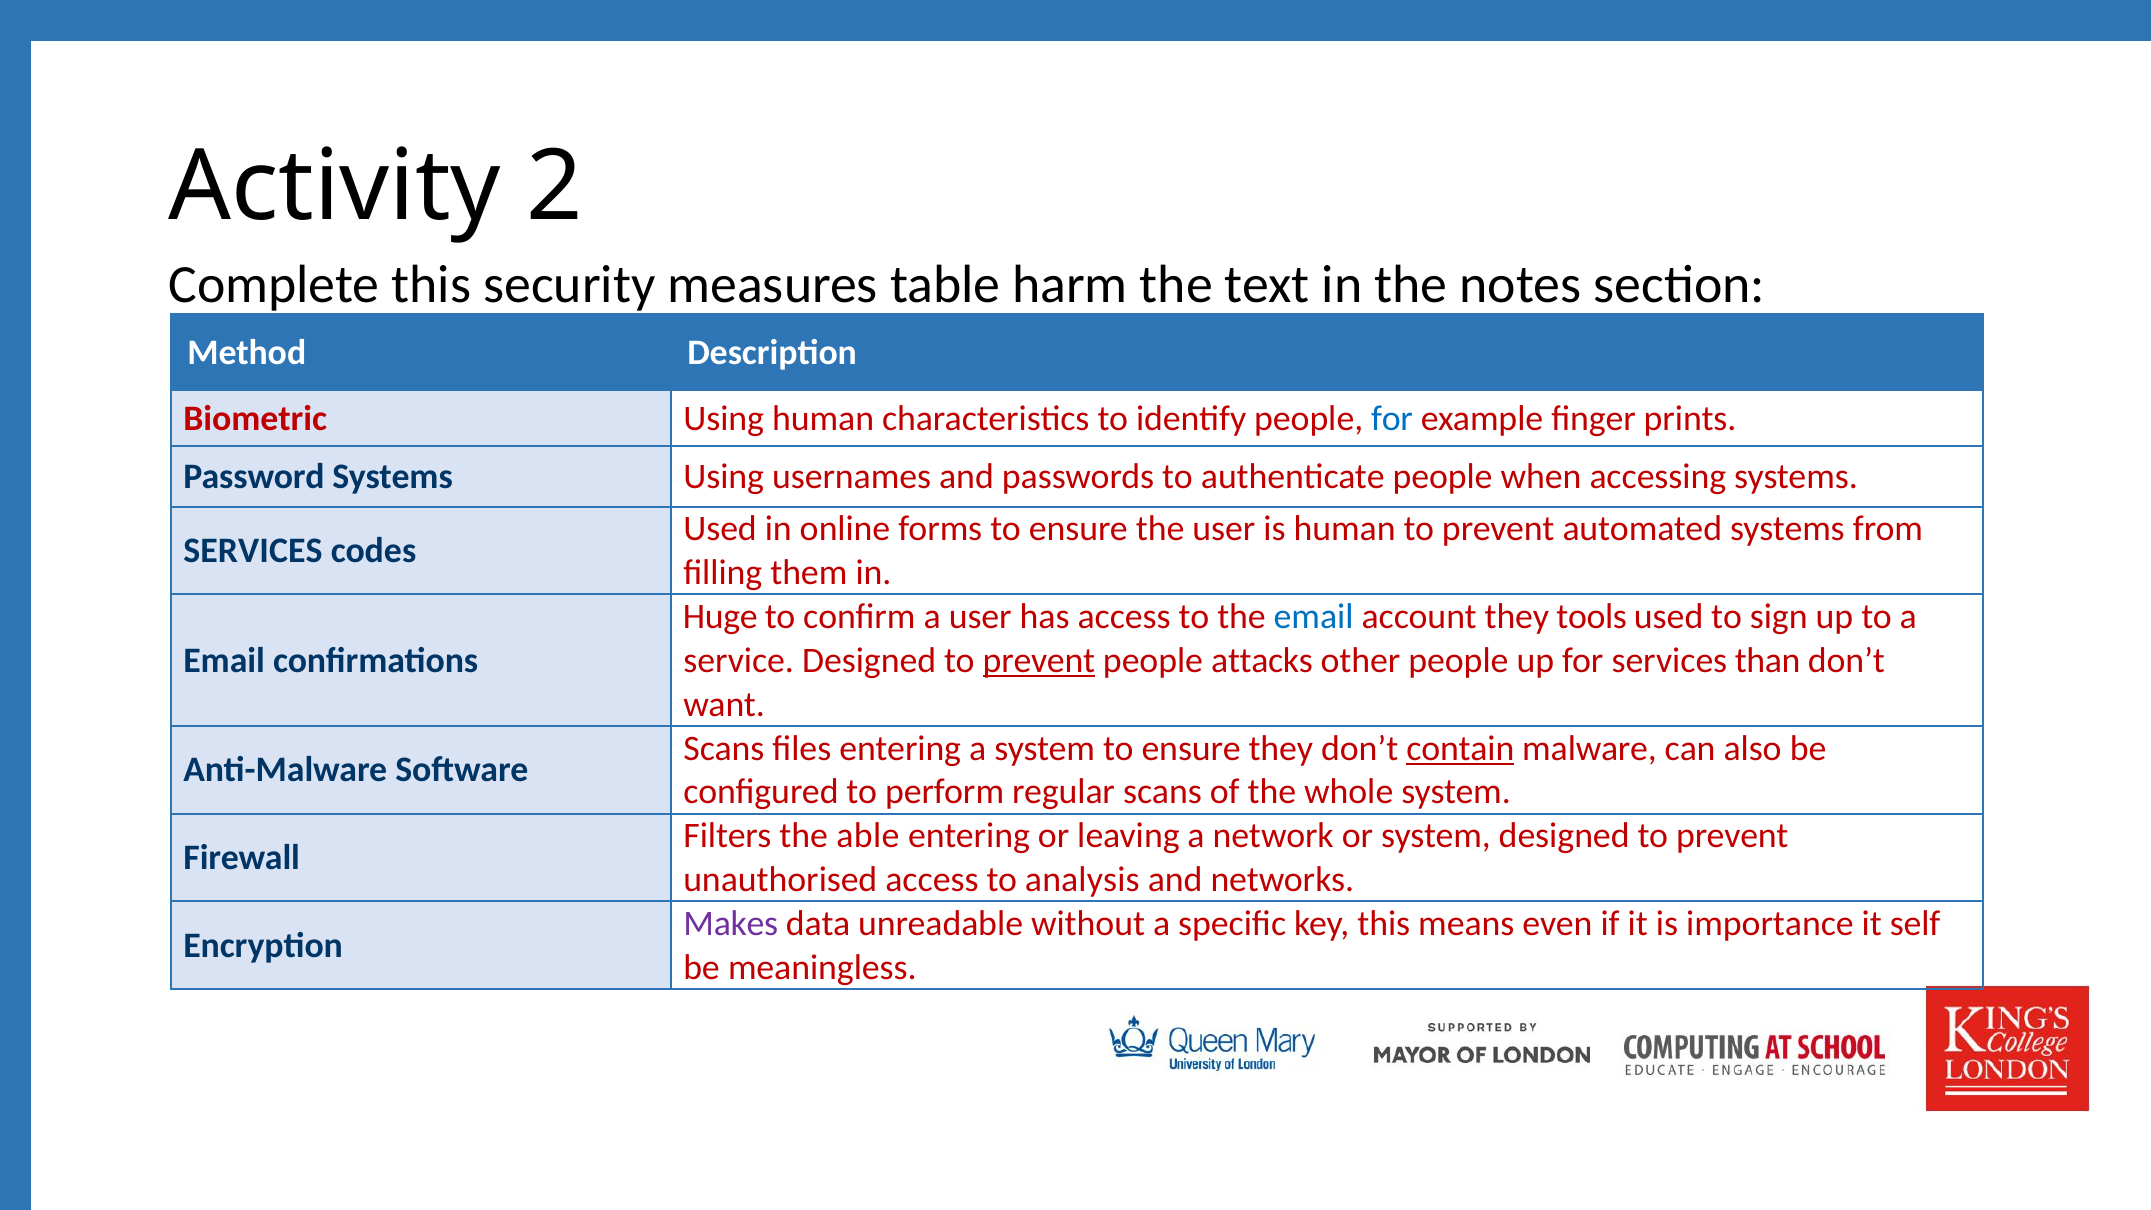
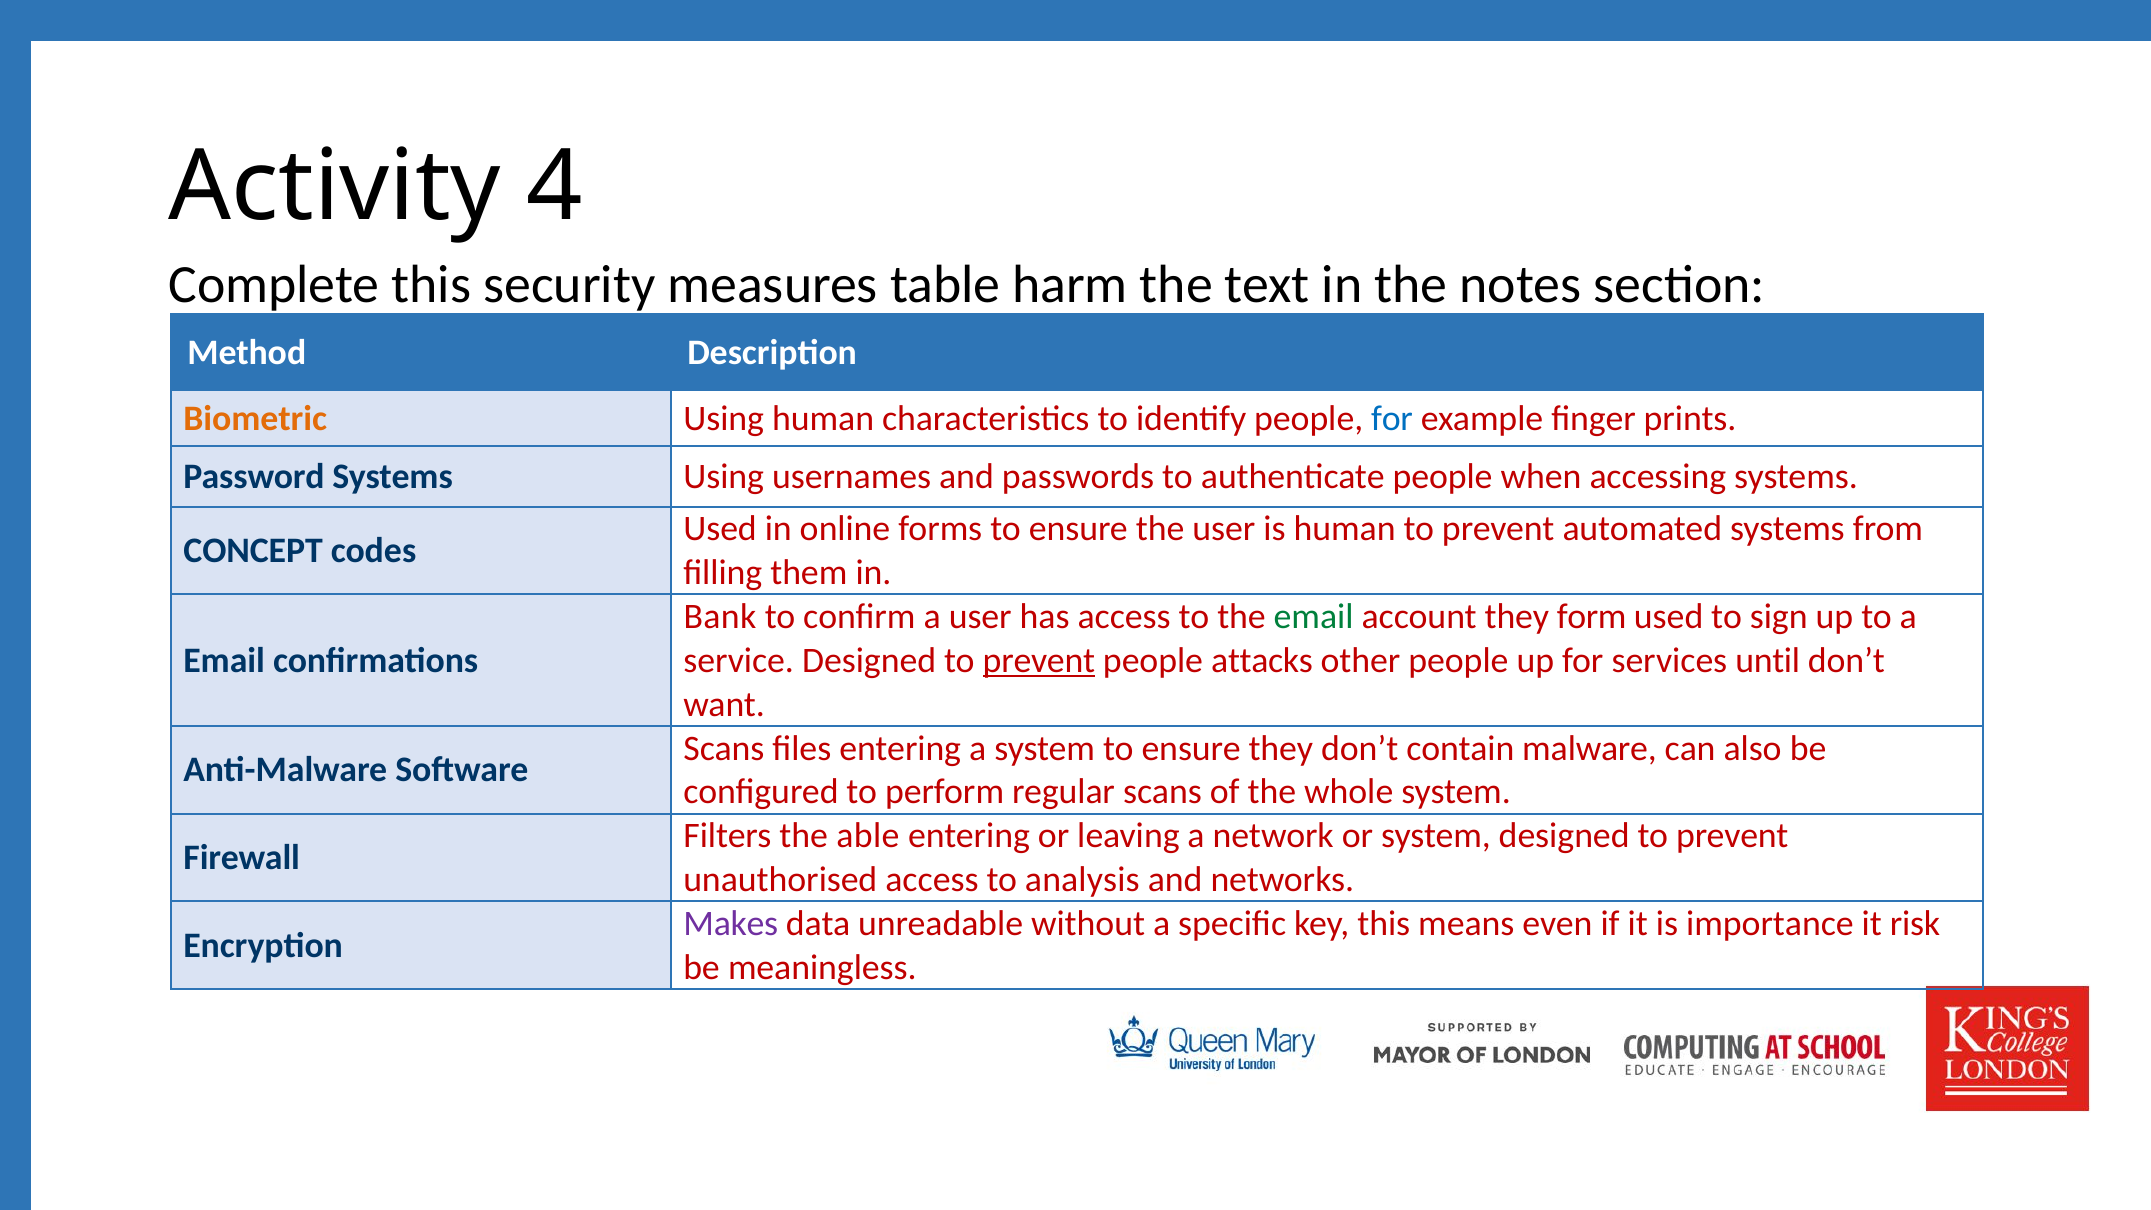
2: 2 -> 4
Biometric colour: red -> orange
SERVICES at (253, 551): SERVICES -> CONCEPT
Huge: Huge -> Bank
email at (1314, 617) colour: blue -> green
tools: tools -> form
than: than -> until
contain underline: present -> none
self: self -> risk
